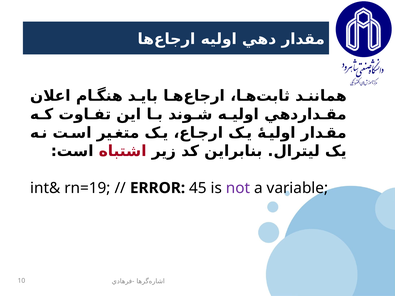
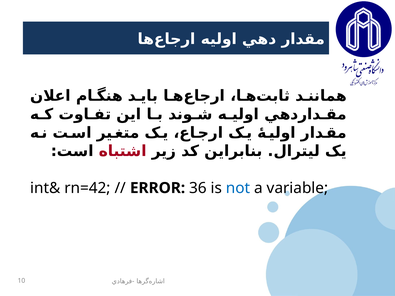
rn=19: rn=19 -> rn=42
45: 45 -> 36
not colour: purple -> blue
